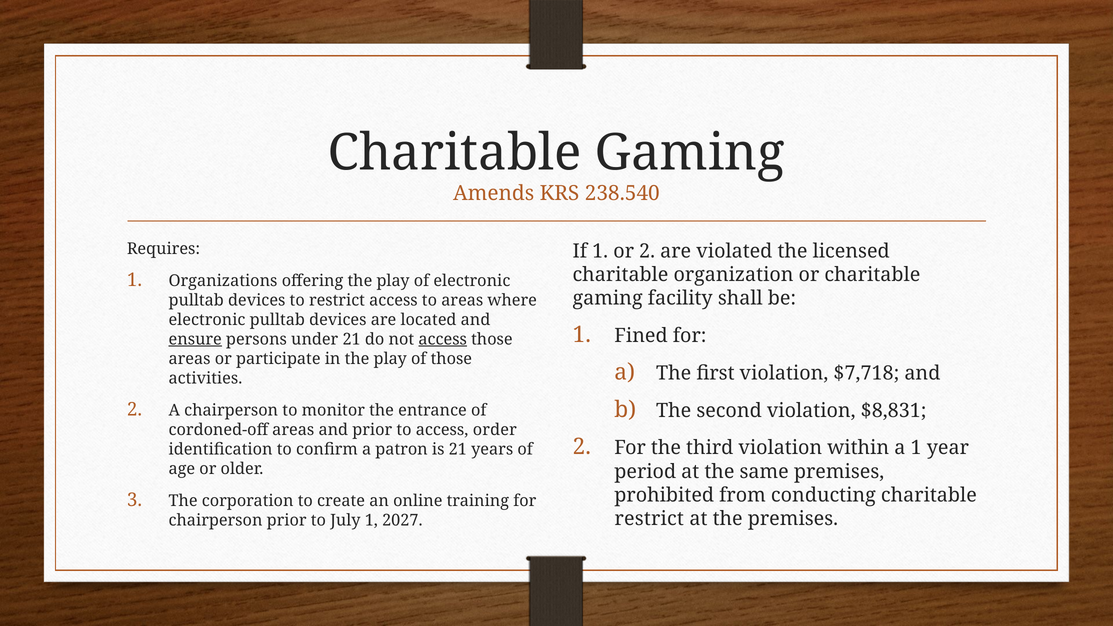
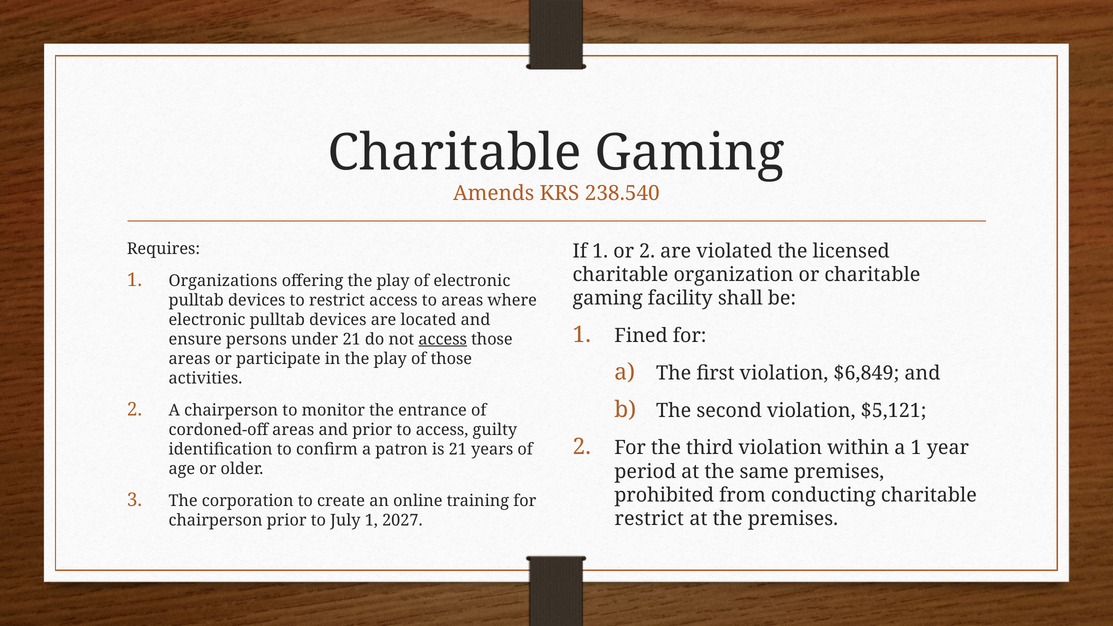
ensure underline: present -> none
$7,718: $7,718 -> $6,849
$8,831: $8,831 -> $5,121
order: order -> guilty
